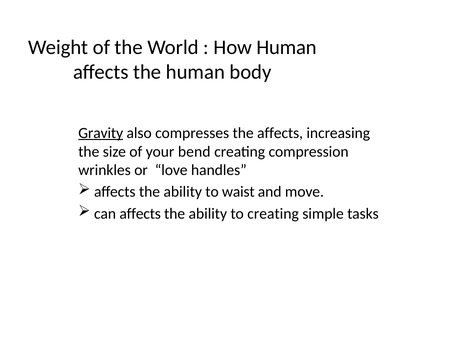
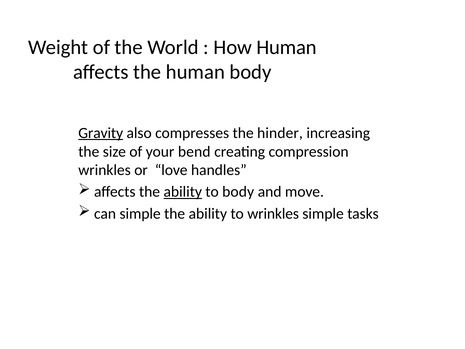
the affects: affects -> hinder
ability at (183, 192) underline: none -> present
to waist: waist -> body
can affects: affects -> simple
to creating: creating -> wrinkles
